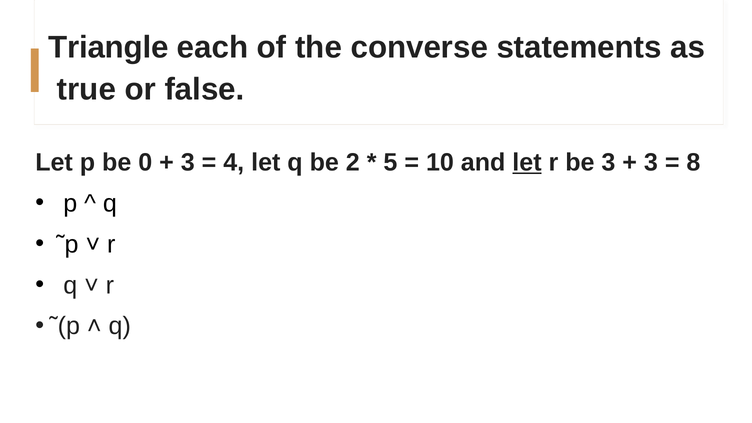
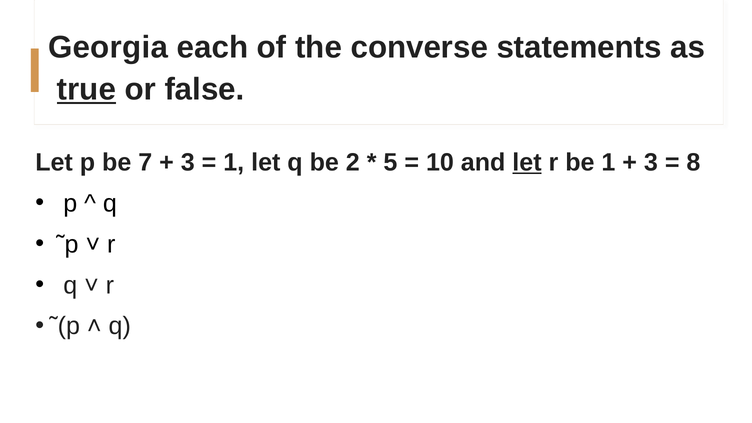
Triangle: Triangle -> Georgia
true underline: none -> present
0: 0 -> 7
4 at (234, 163): 4 -> 1
be 3: 3 -> 1
